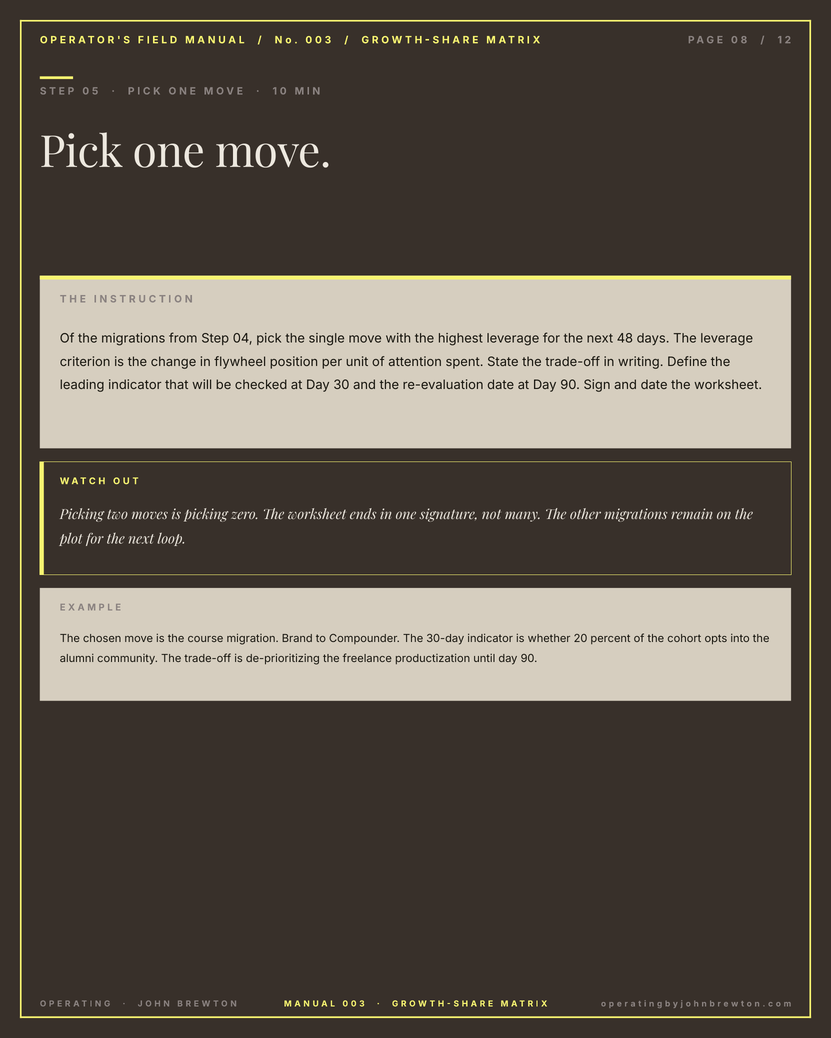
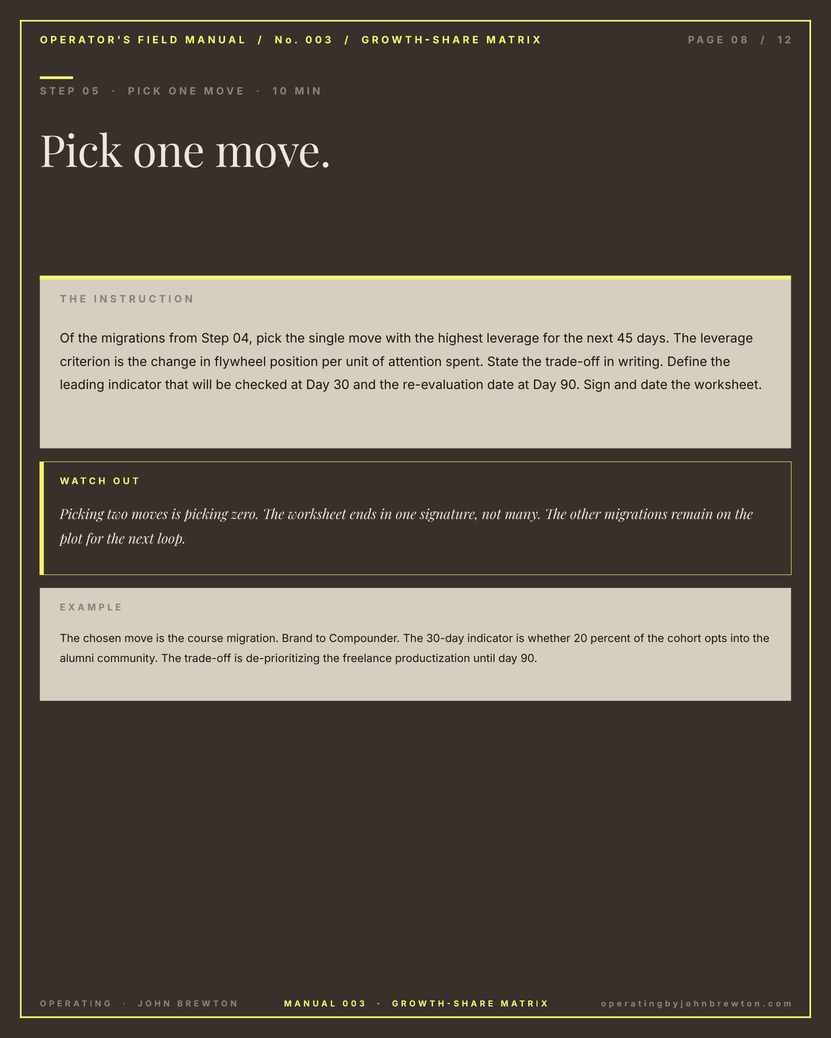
48: 48 -> 45
